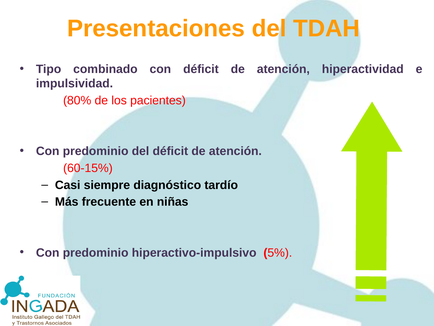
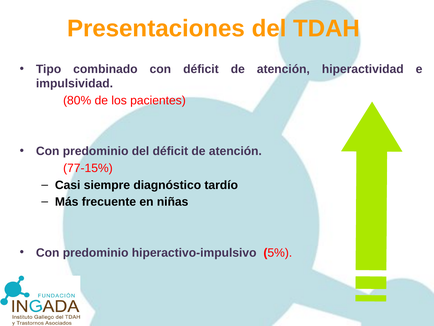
60-15%: 60-15% -> 77-15%
